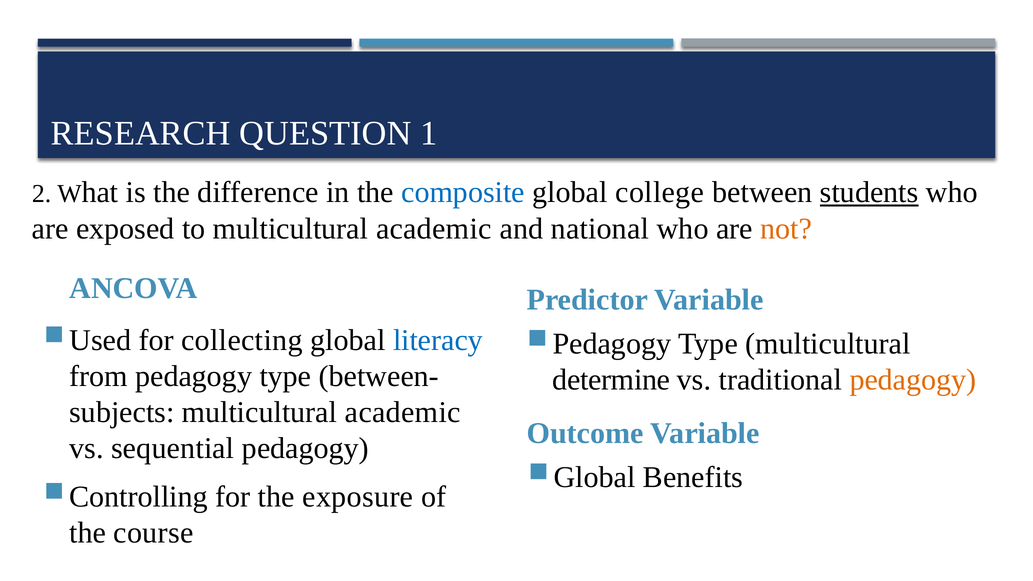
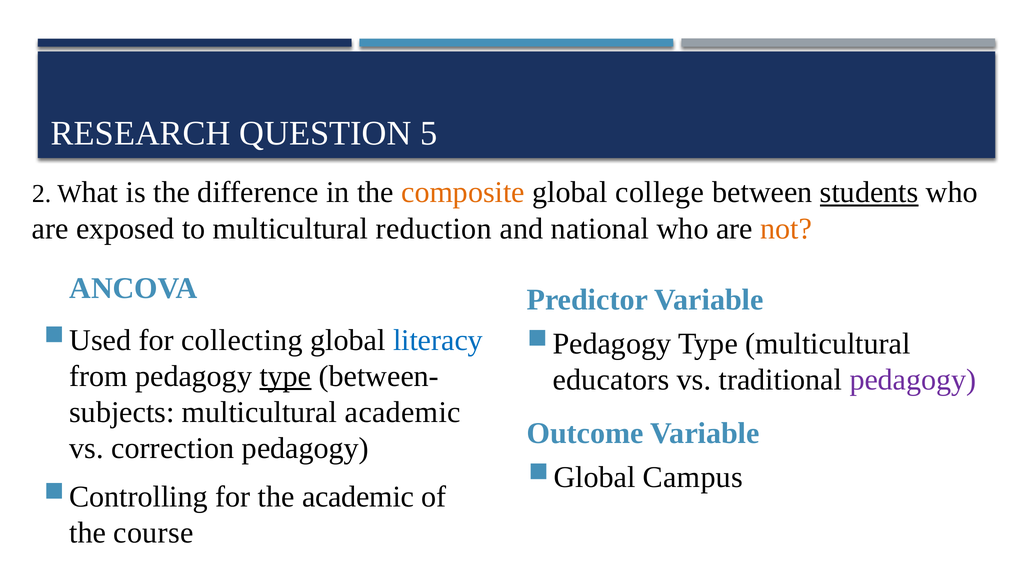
1: 1 -> 5
composite colour: blue -> orange
to multicultural academic: academic -> reduction
type at (285, 376) underline: none -> present
determine: determine -> educators
pedagogy at (913, 380) colour: orange -> purple
sequential: sequential -> correction
Benefits: Benefits -> Campus
the exposure: exposure -> academic
